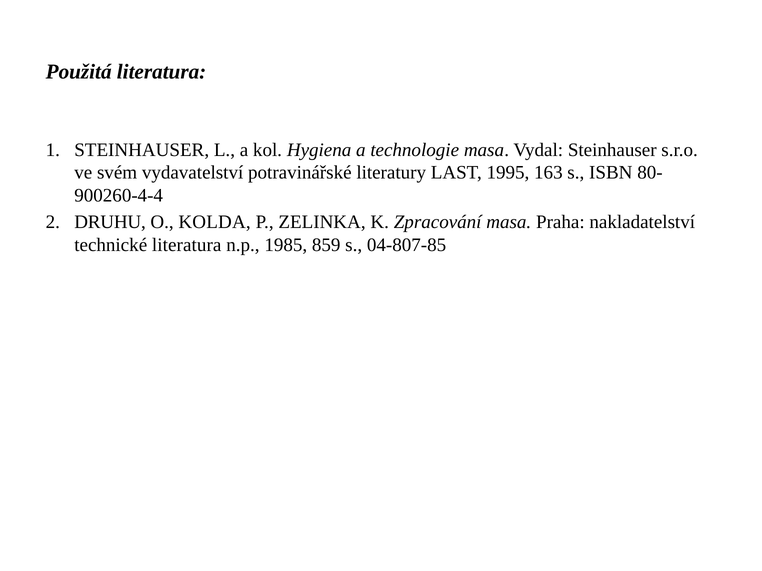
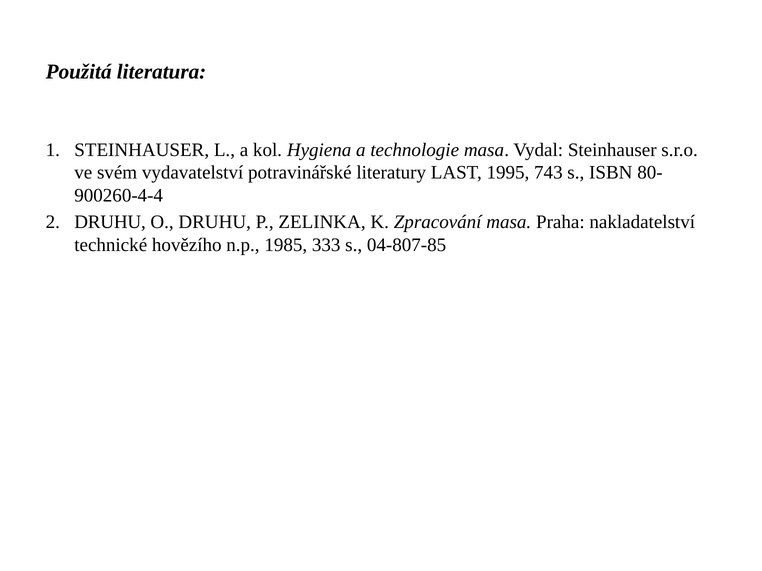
163: 163 -> 743
O KOLDA: KOLDA -> DRUHU
technické literatura: literatura -> hovězího
859: 859 -> 333
